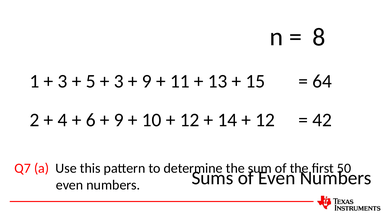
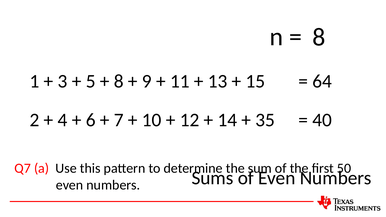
3 at (119, 81): 3 -> 8
9 at (119, 120): 9 -> 7
12 at (265, 120): 12 -> 35
42: 42 -> 40
